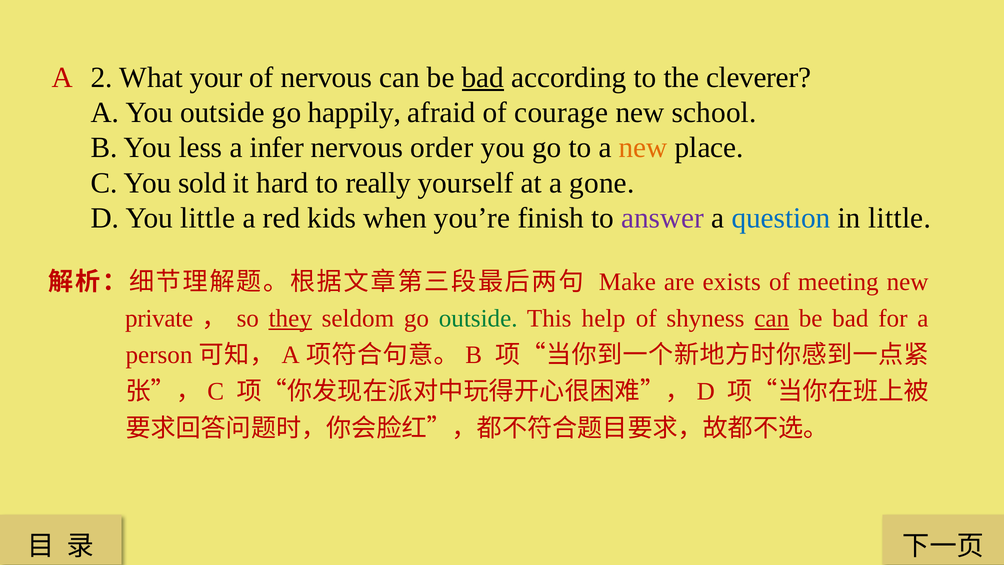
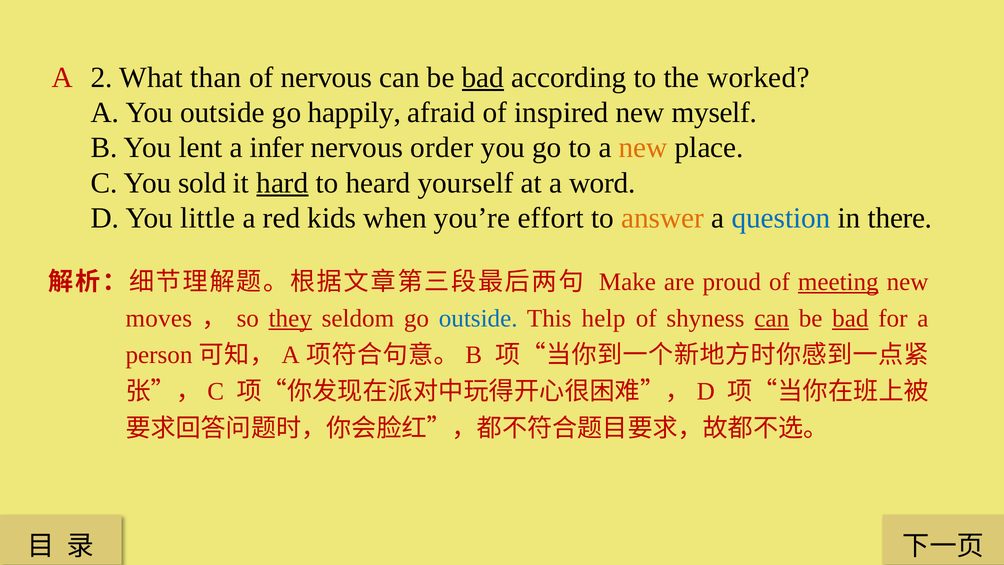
your: your -> than
cleverer: cleverer -> worked
courage: courage -> inspired
school: school -> myself
less: less -> lent
hard underline: none -> present
really: really -> heard
gone: gone -> word
finish: finish -> effort
answer colour: purple -> orange
in little: little -> there
exists: exists -> proud
meeting underline: none -> present
private: private -> moves
outside at (478, 318) colour: green -> blue
bad at (850, 318) underline: none -> present
